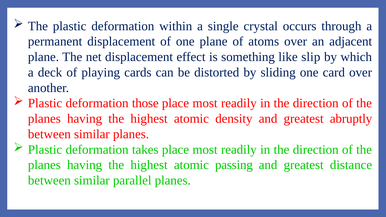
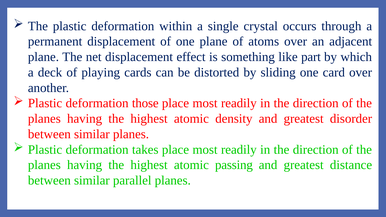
slip: slip -> part
abruptly: abruptly -> disorder
